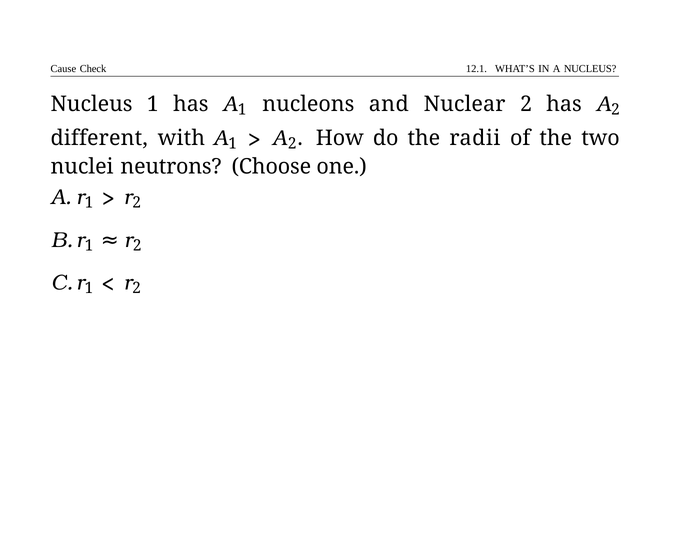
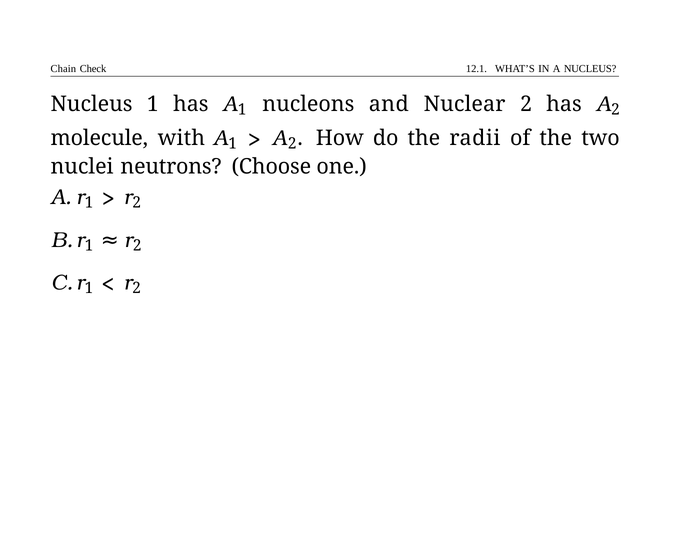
Cause: Cause -> Chain
different: different -> molecule
